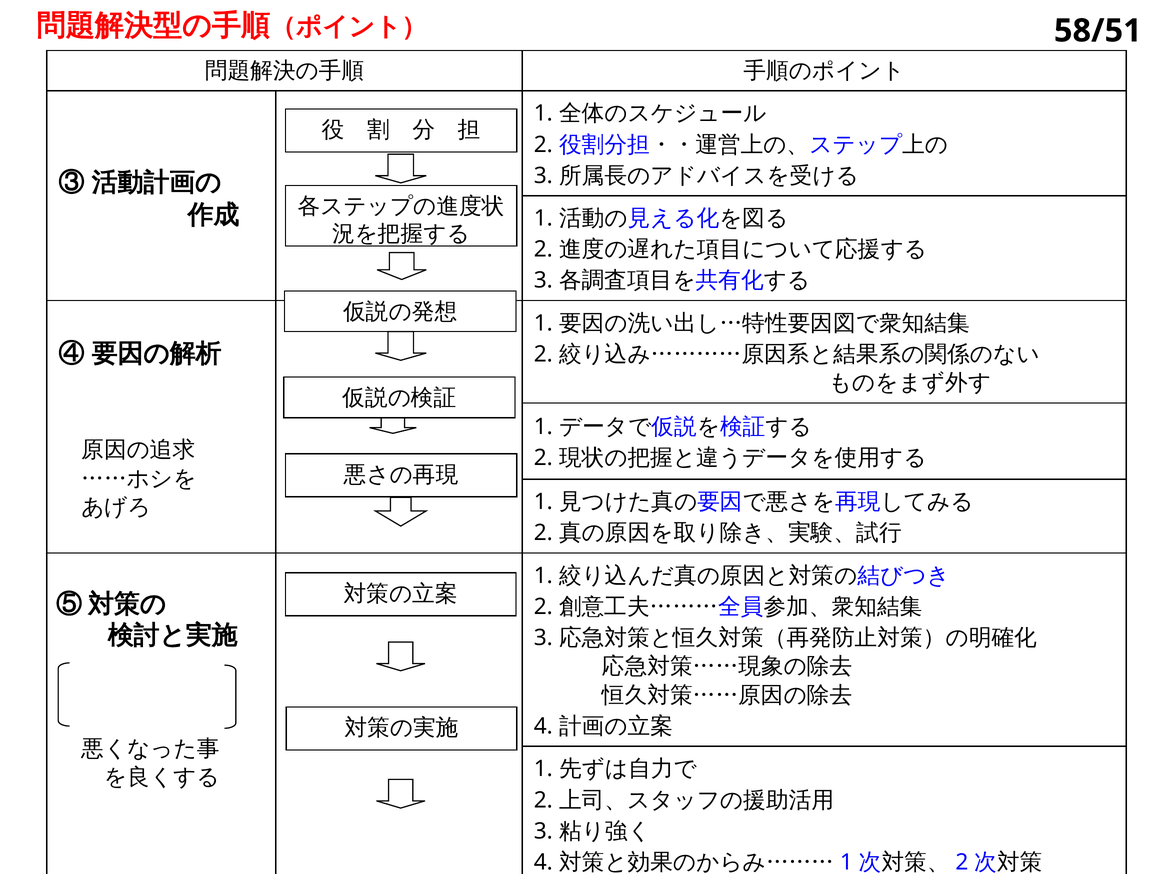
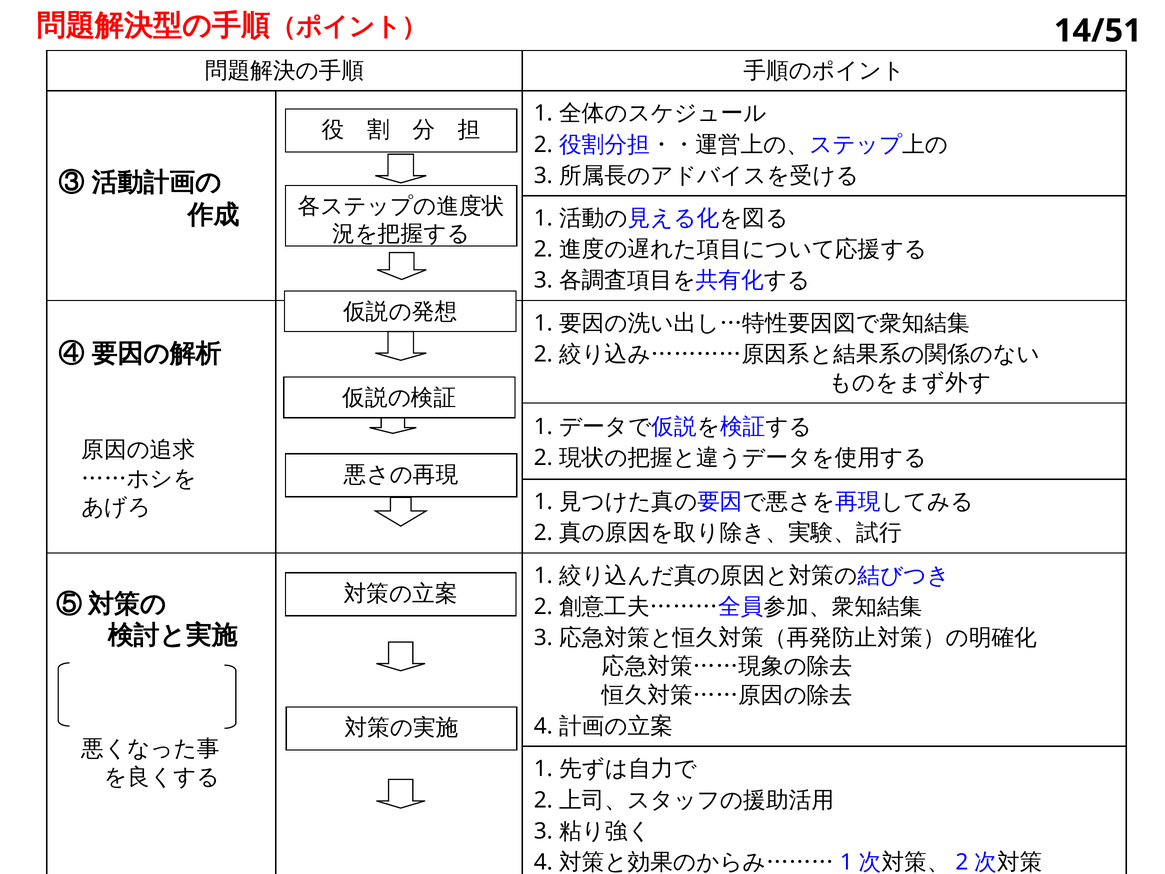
58/51: 58/51 -> 14/51
